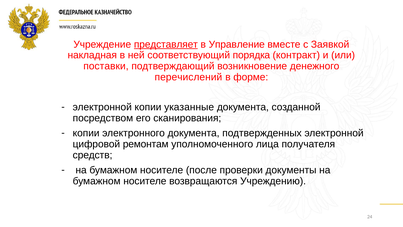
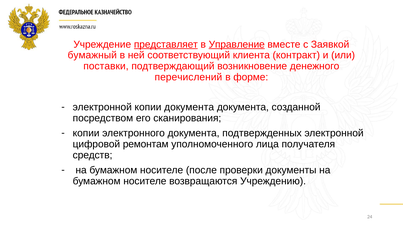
Управление underline: none -> present
накладная: накладная -> бумажный
порядка: порядка -> клиента
копии указанные: указанные -> документа
